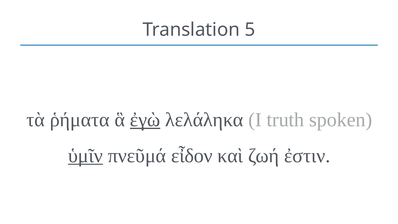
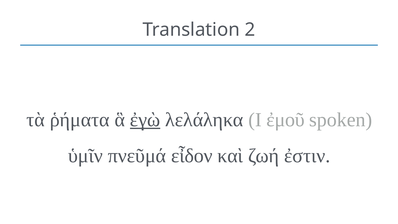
5: 5 -> 2
truth: truth -> ἐμοῦ
ὑμῖν underline: present -> none
